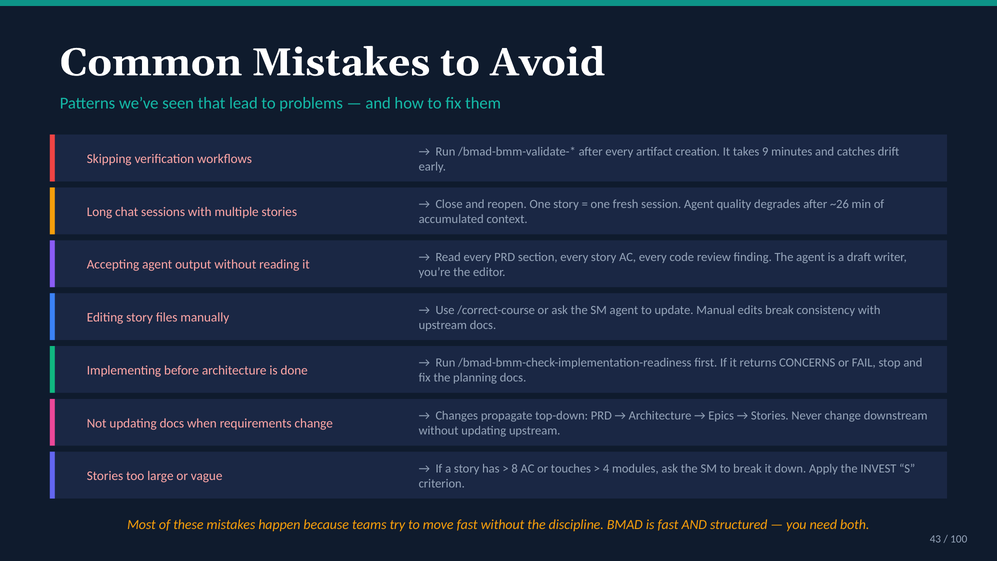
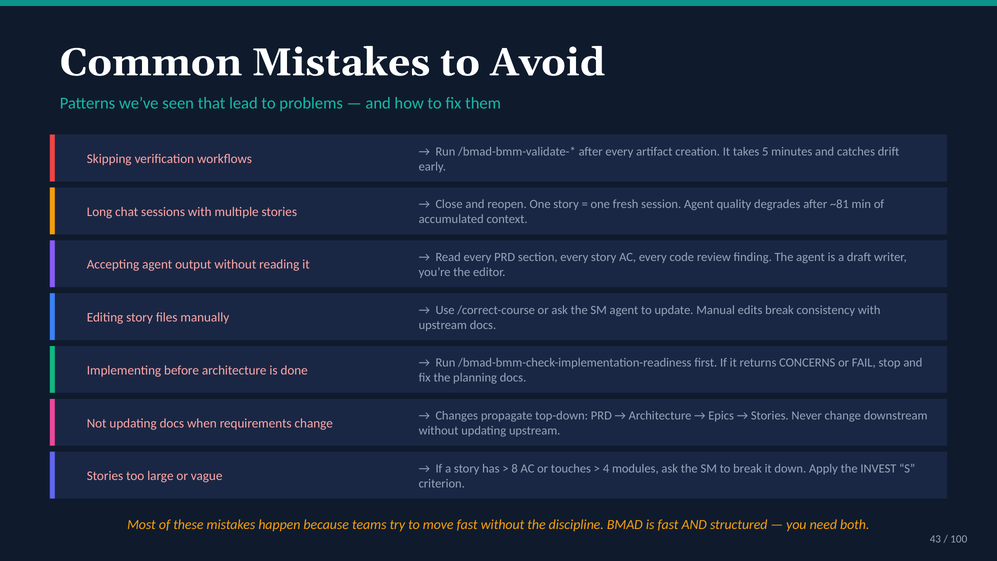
9: 9 -> 5
~26: ~26 -> ~81
